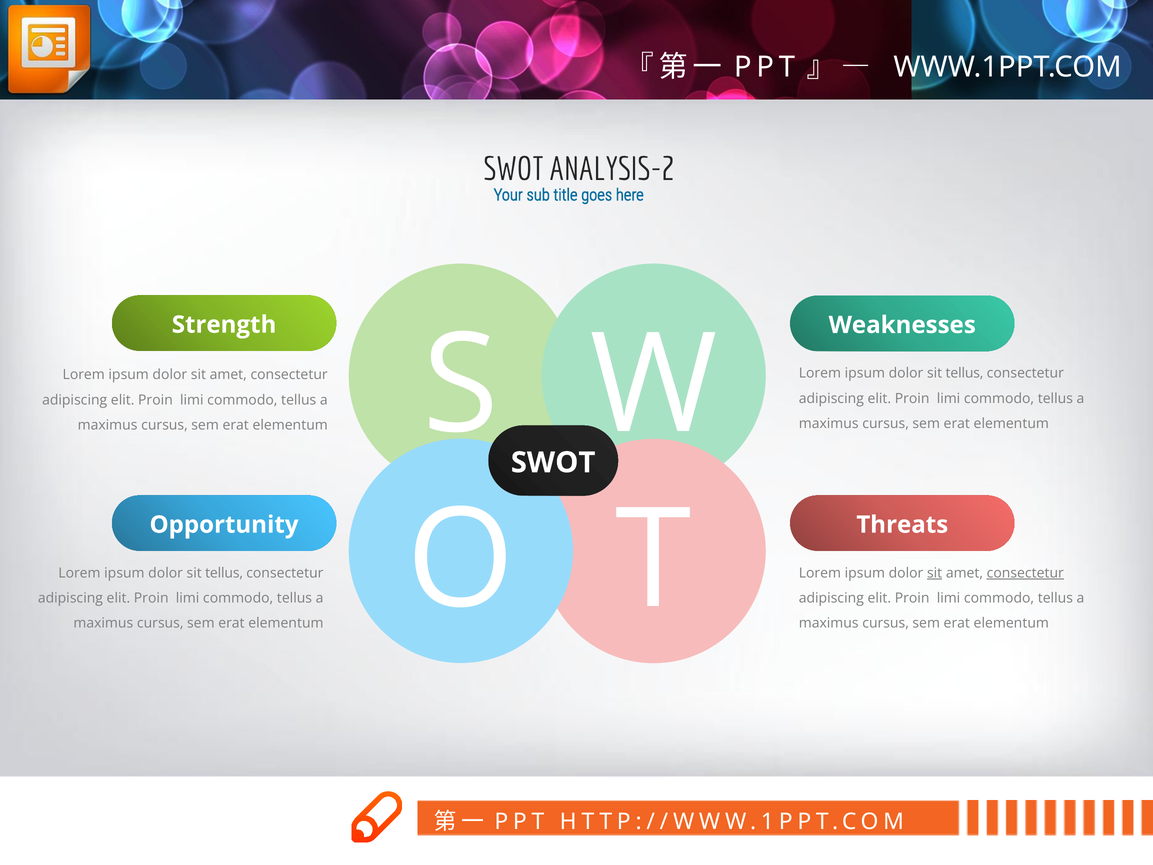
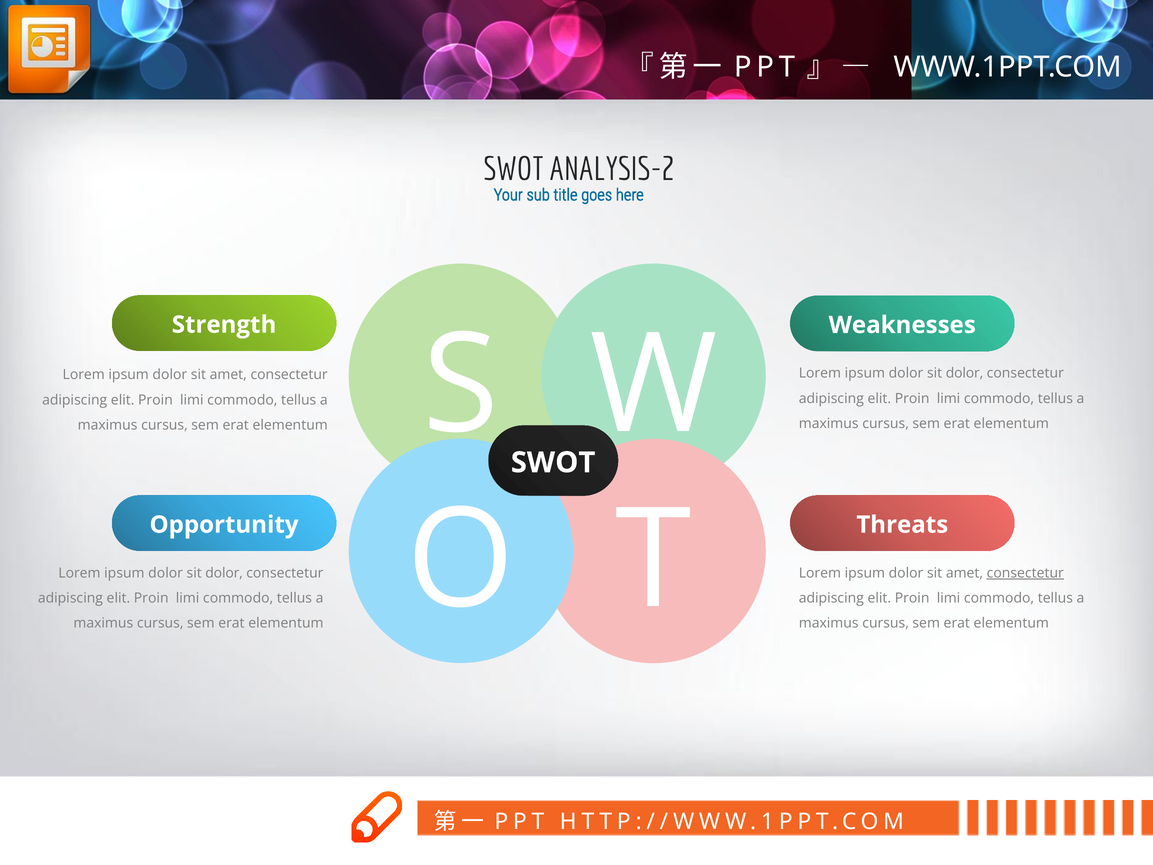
tellus at (965, 373): tellus -> dolor
tellus at (224, 573): tellus -> dolor
sit at (935, 573) underline: present -> none
